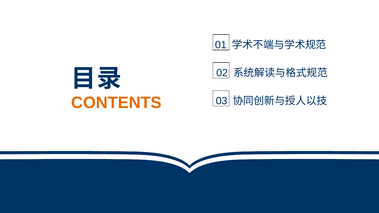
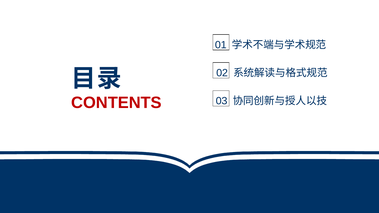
CONTENTS colour: orange -> red
